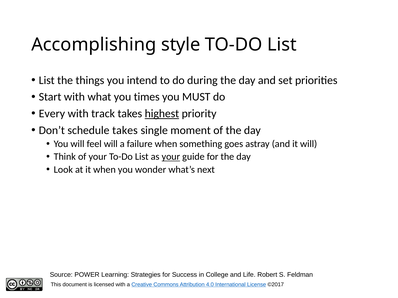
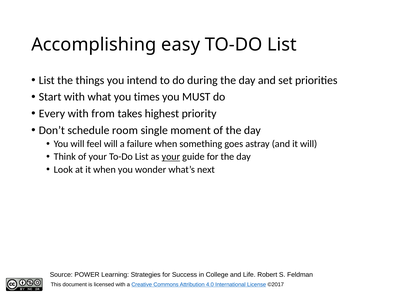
style: style -> easy
track: track -> from
highest underline: present -> none
schedule takes: takes -> room
